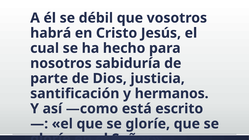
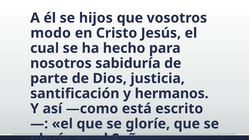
débil: débil -> hijos
habrá: habrá -> modo
